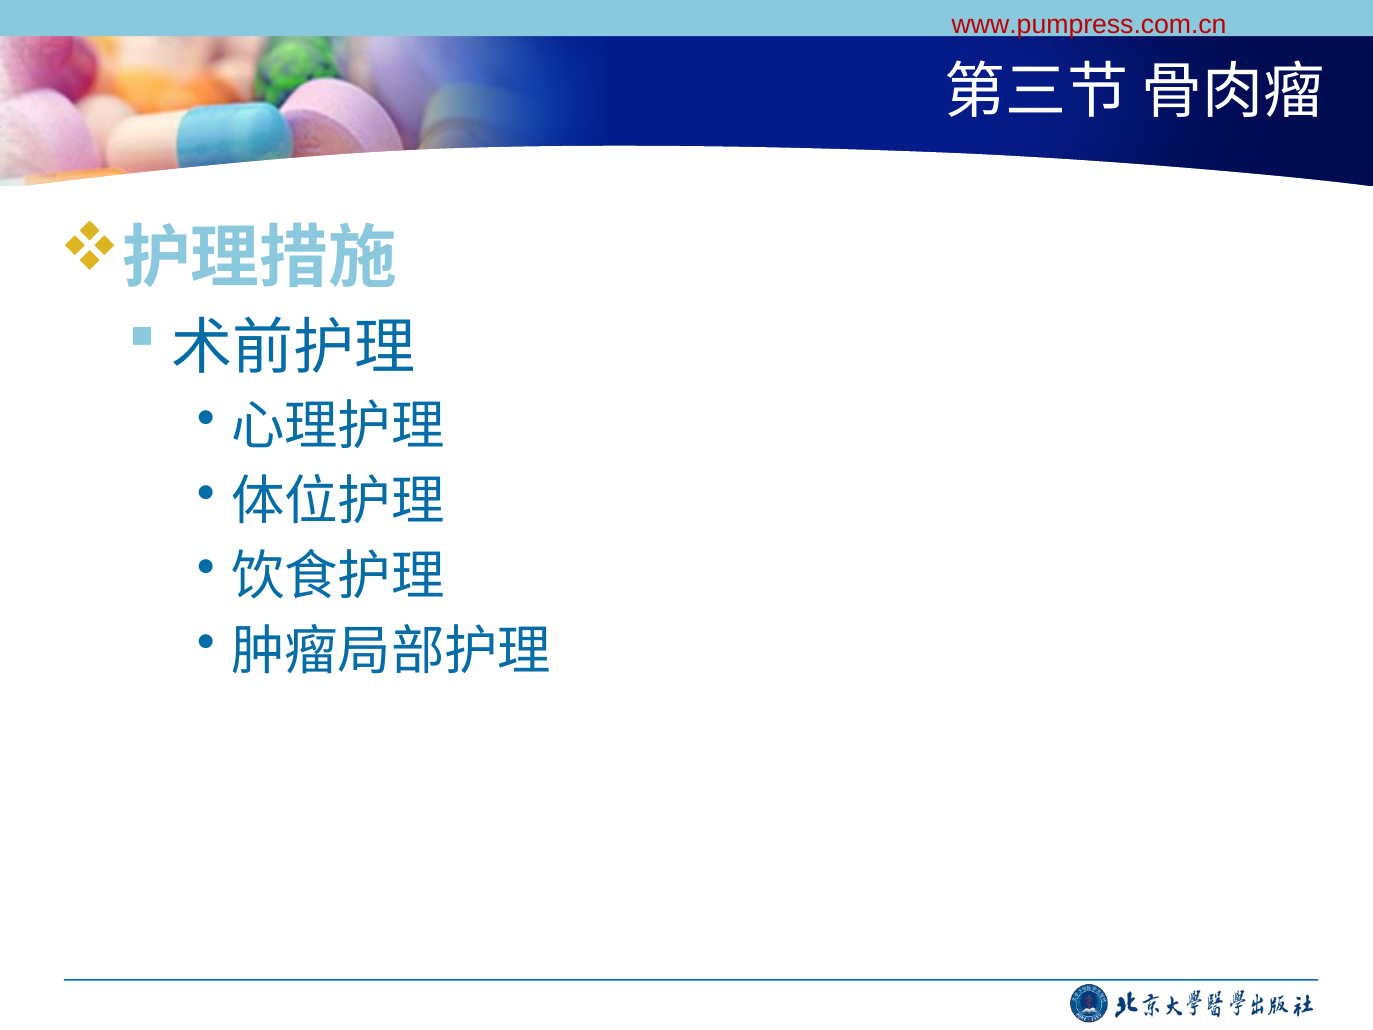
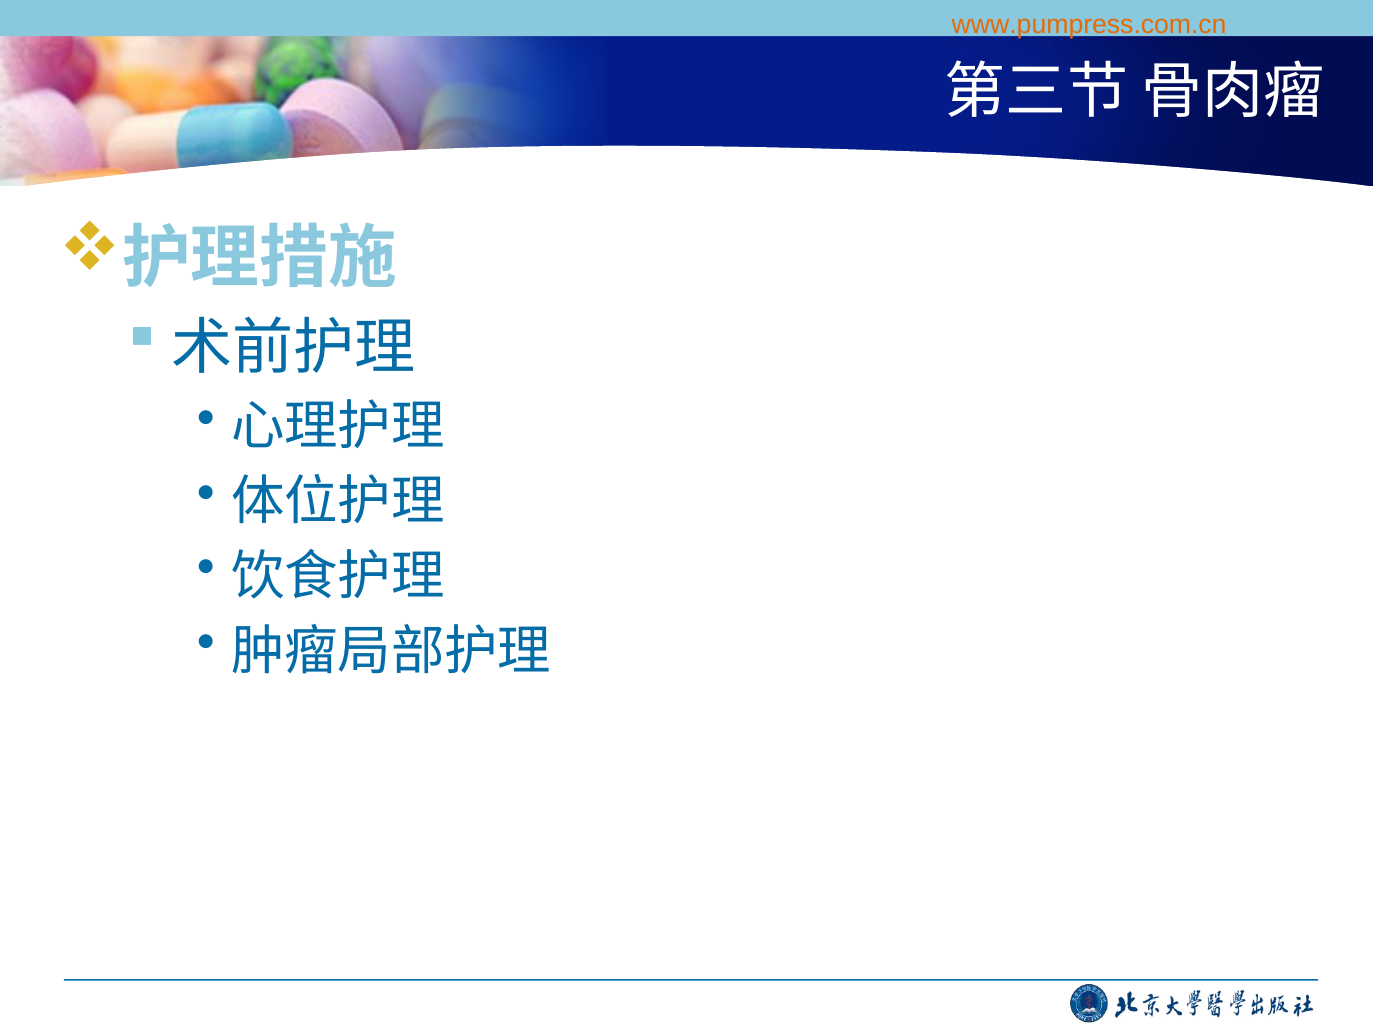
www.pumpress.com.cn colour: red -> orange
